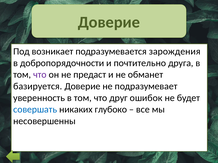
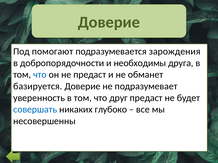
возникает: возникает -> помогают
почтительно: почтительно -> необходимы
что at (40, 75) colour: purple -> blue
друг ошибок: ошибок -> предаст
